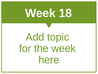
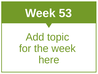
18: 18 -> 53
